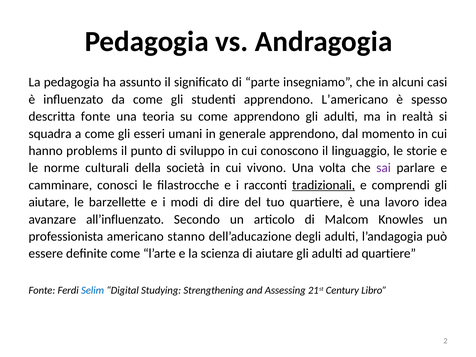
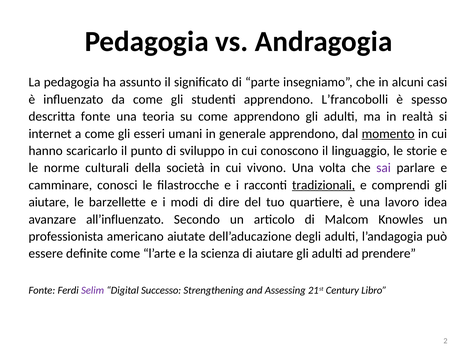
L’americano: L’americano -> L’francobolli
squadra: squadra -> internet
momento underline: none -> present
problems: problems -> scaricarlo
stanno: stanno -> aiutate
ad quartiere: quartiere -> prendere
Selim colour: blue -> purple
Studying: Studying -> Successo
